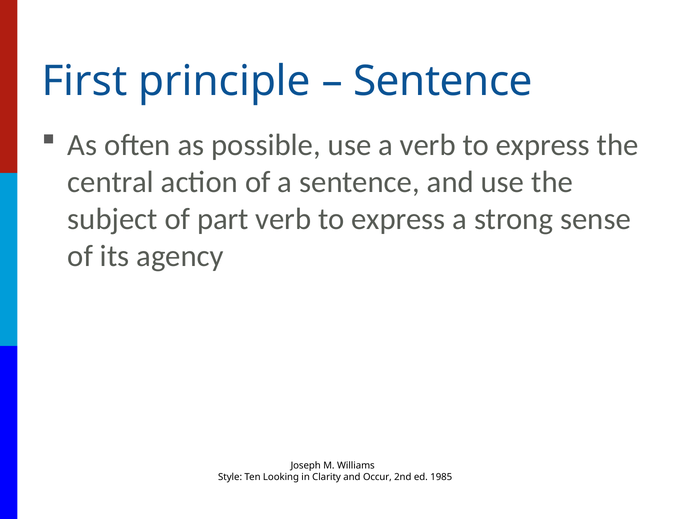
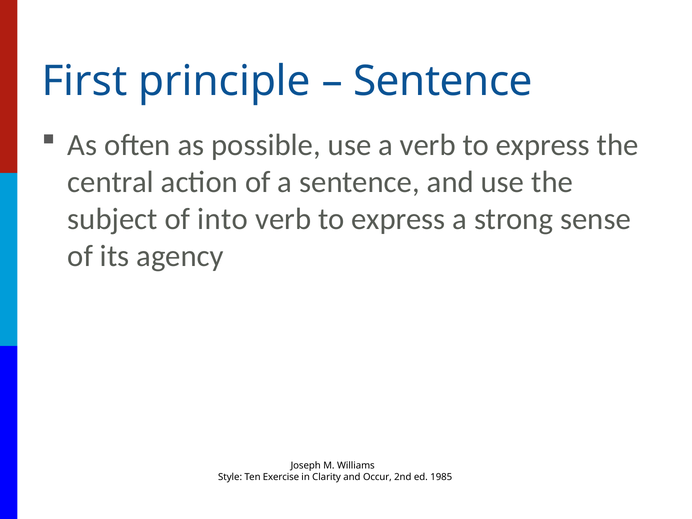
part: part -> into
Looking: Looking -> Exercise
